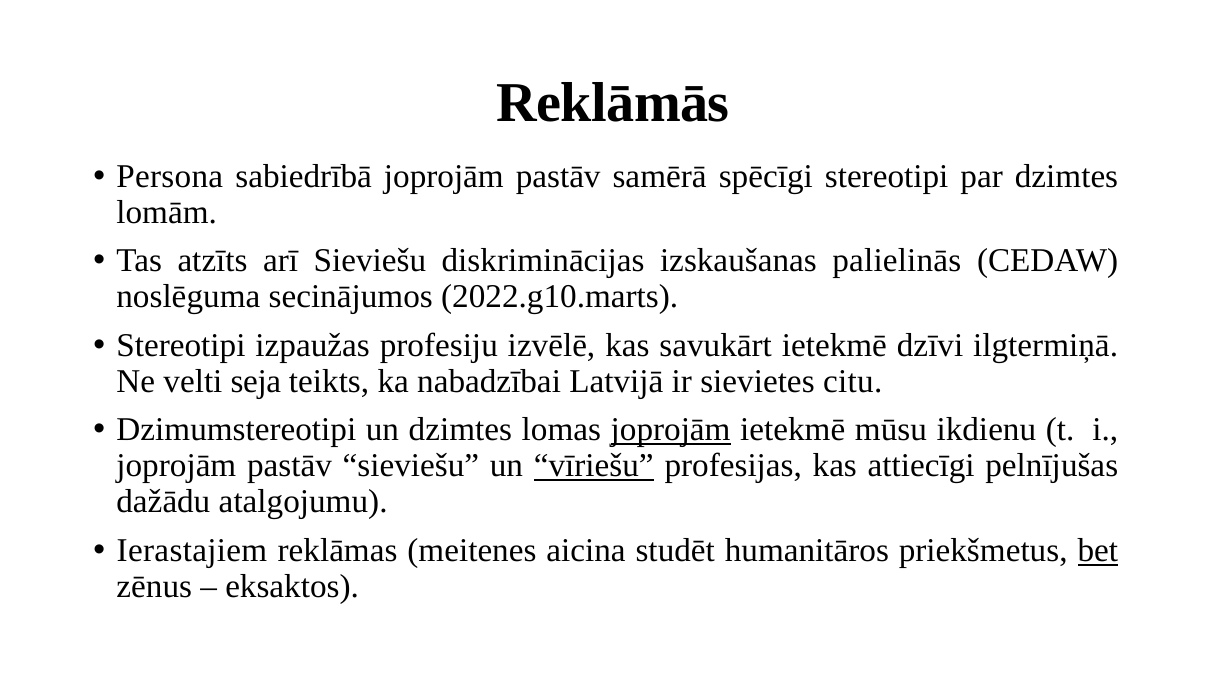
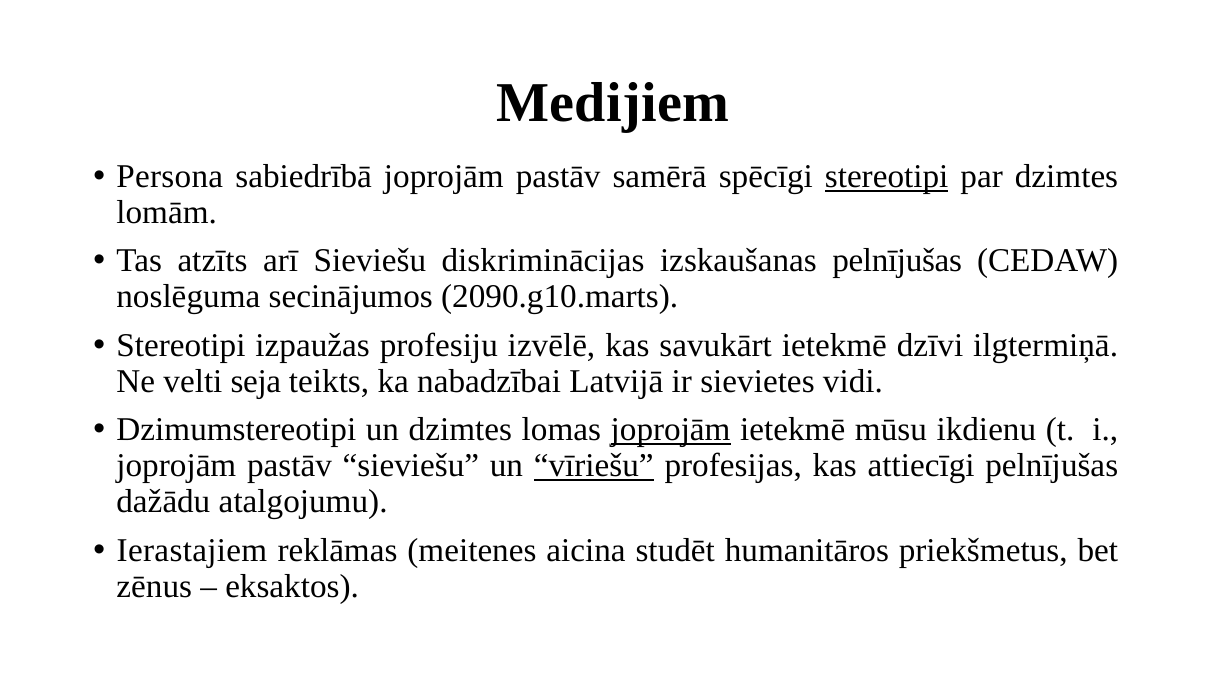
Reklāmās: Reklāmās -> Medijiem
stereotipi at (887, 176) underline: none -> present
izskaušanas palielinās: palielinās -> pelnījušas
2022.g10.marts: 2022.g10.marts -> 2090.g10.marts
citu: citu -> vidi
bet underline: present -> none
